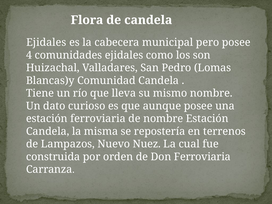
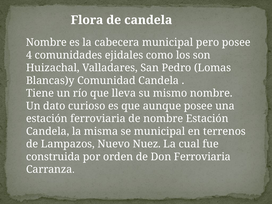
Ejidales at (46, 42): Ejidales -> Nombre
se repostería: repostería -> municipal
